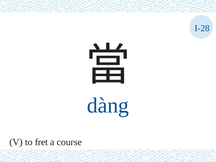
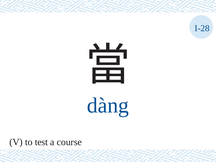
fret: fret -> test
